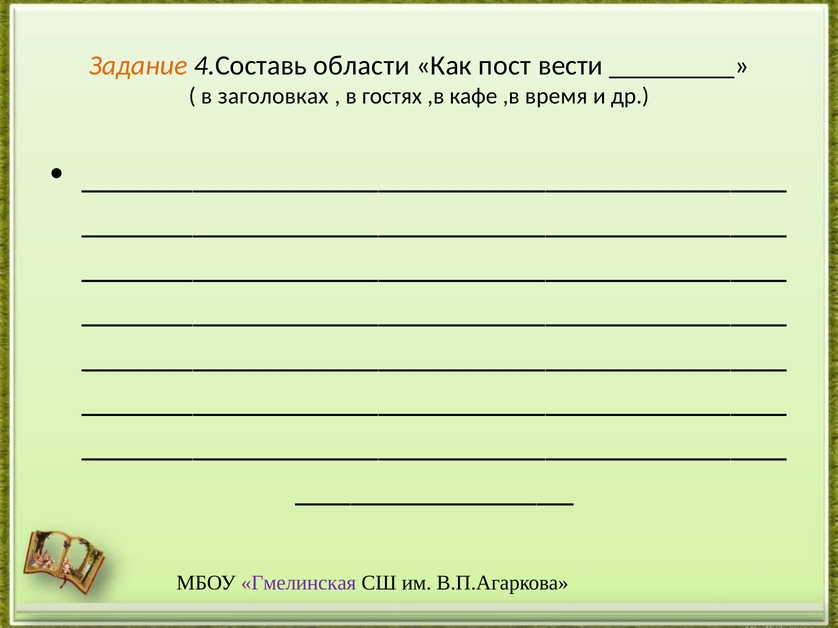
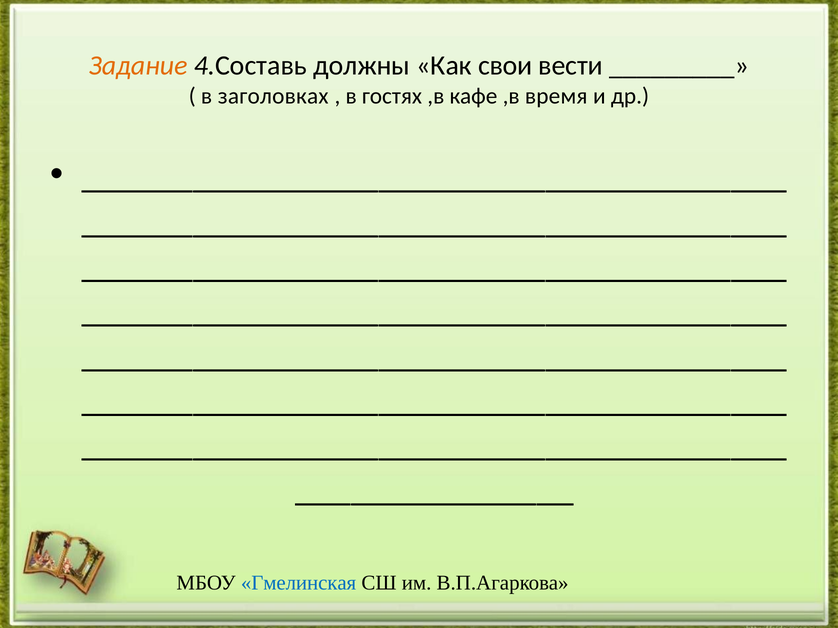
области: области -> должны
пост: пост -> свои
Гмелинская colour: purple -> blue
